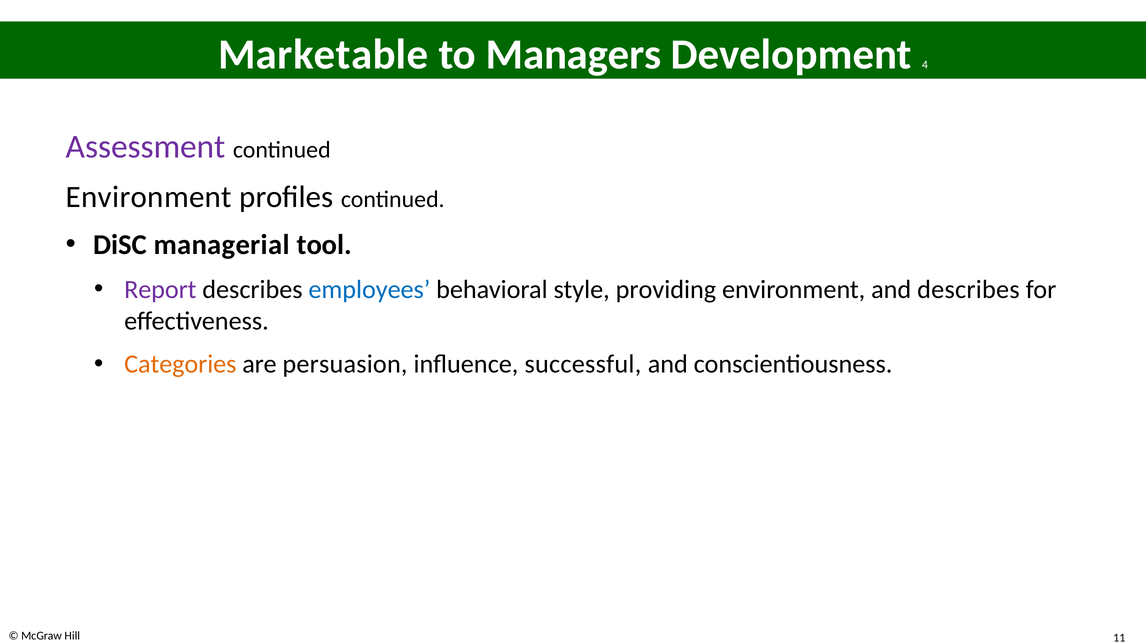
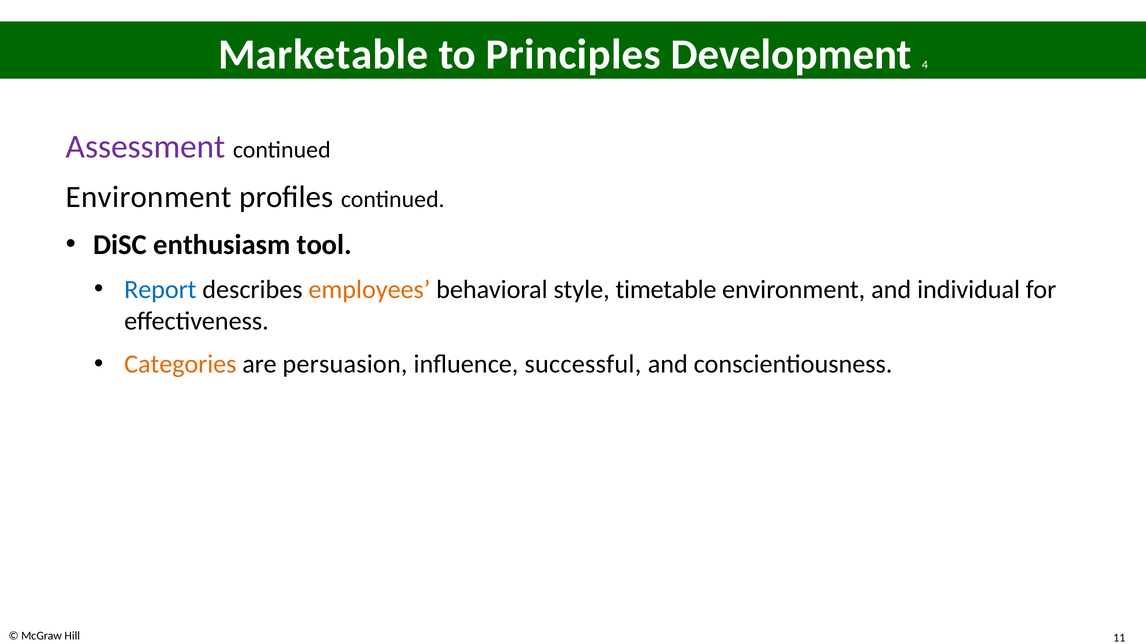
Managers: Managers -> Principles
managerial: managerial -> enthusiasm
Report colour: purple -> blue
employees colour: blue -> orange
providing: providing -> timetable
and describes: describes -> individual
